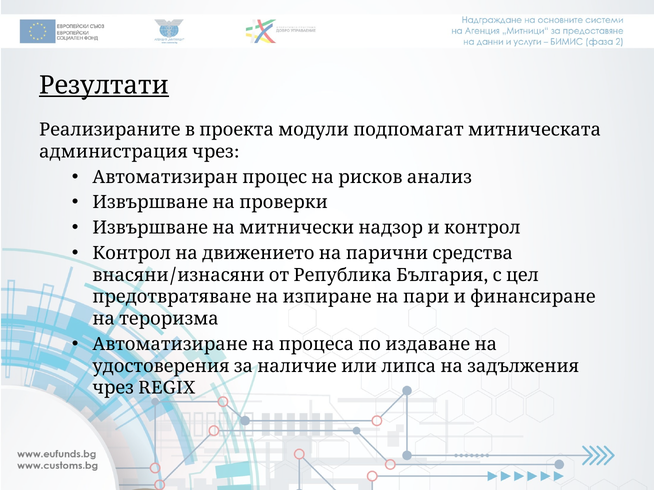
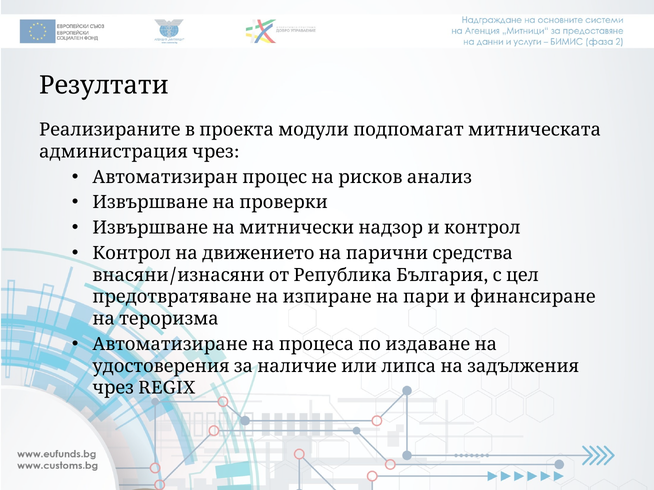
Резултати underline: present -> none
